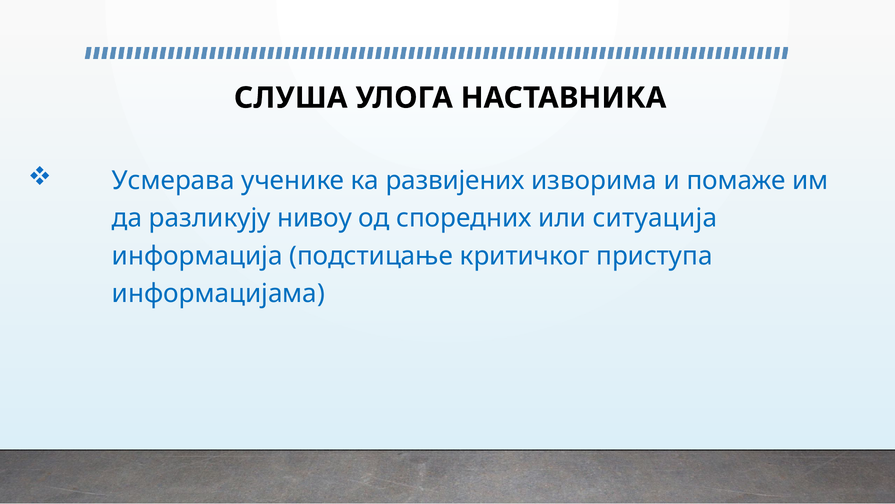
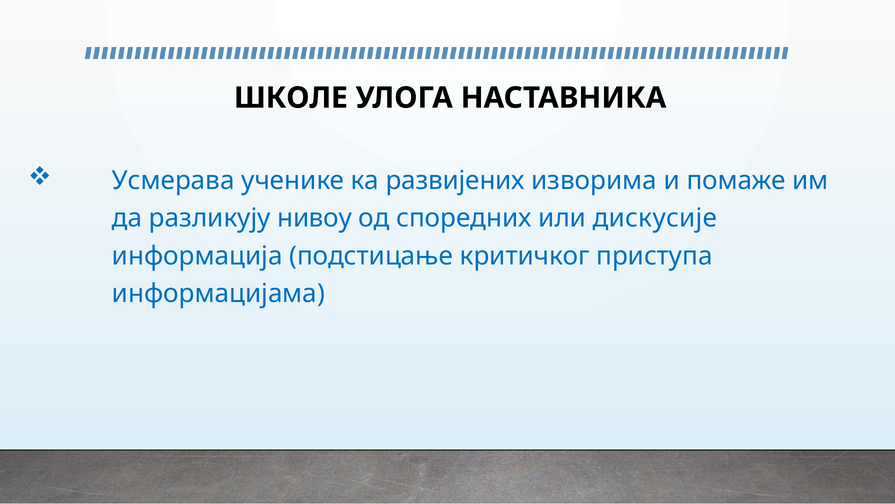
СЛУША: СЛУША -> ШКОЛЕ
ситуација: ситуација -> дискусије
